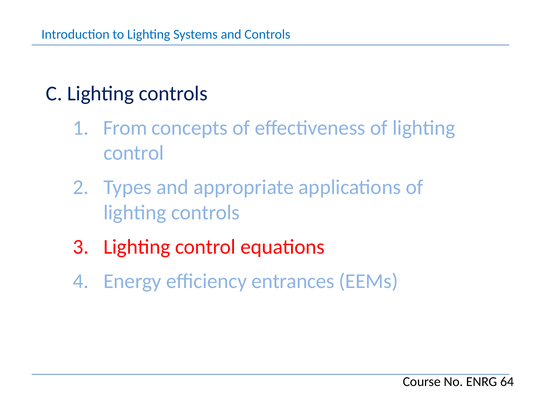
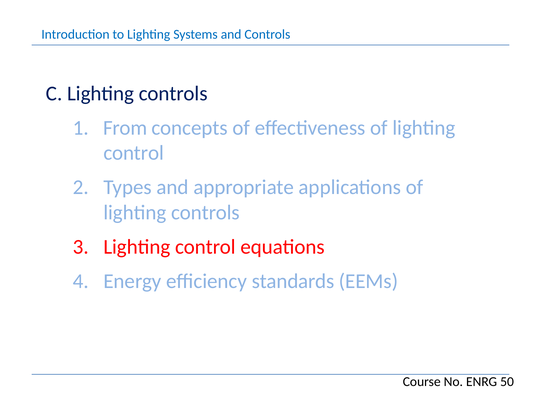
entrances: entrances -> standards
64: 64 -> 50
